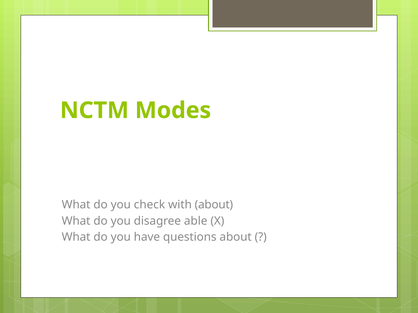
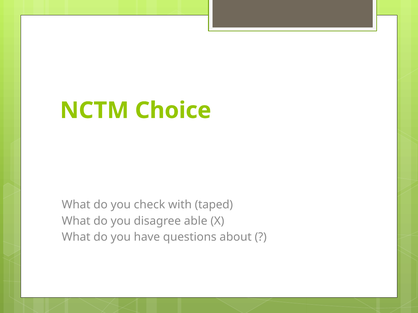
Modes: Modes -> Choice
with about: about -> taped
